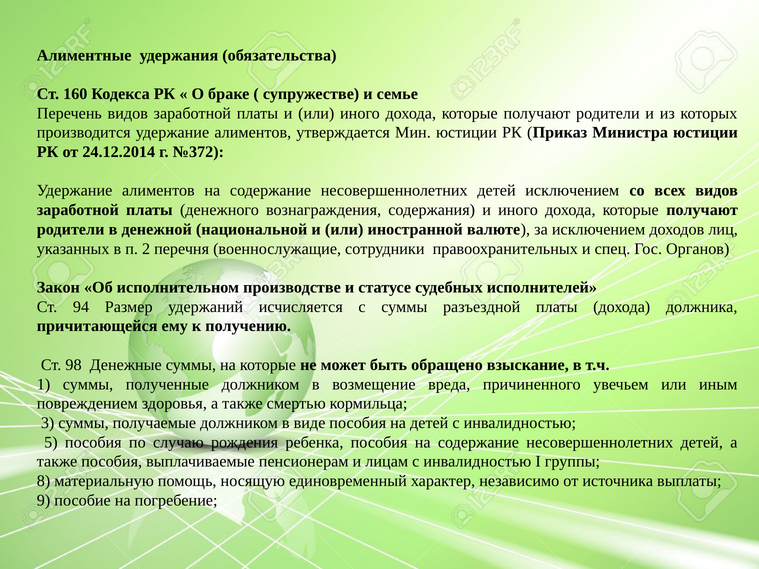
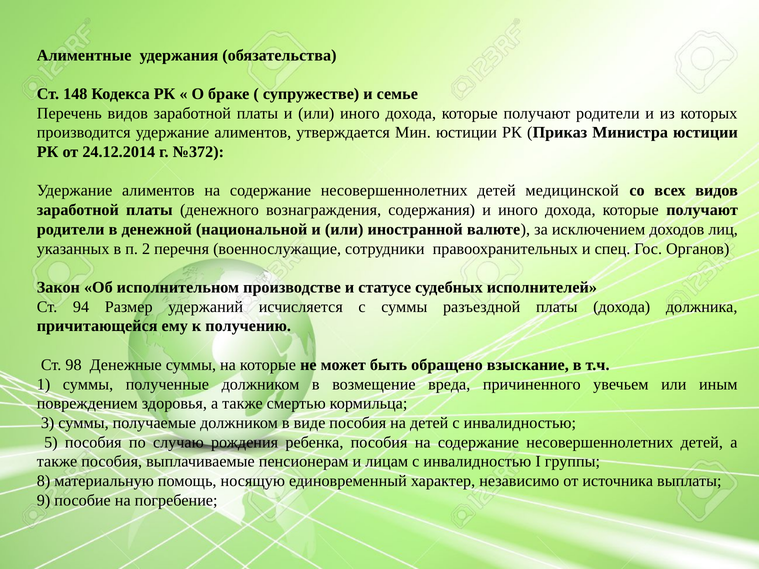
160: 160 -> 148
детей исключением: исключением -> медицинской
